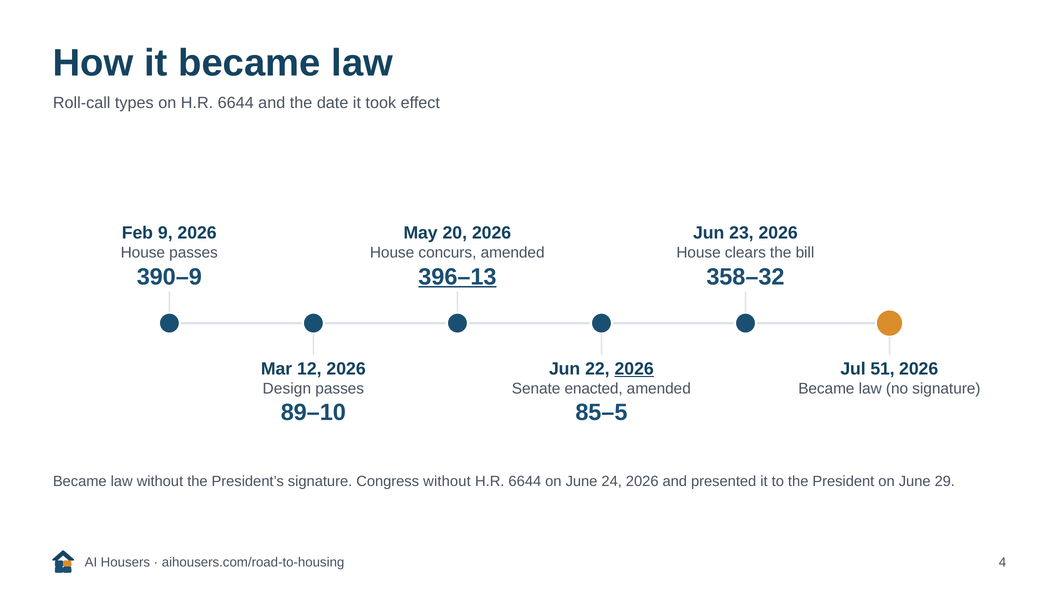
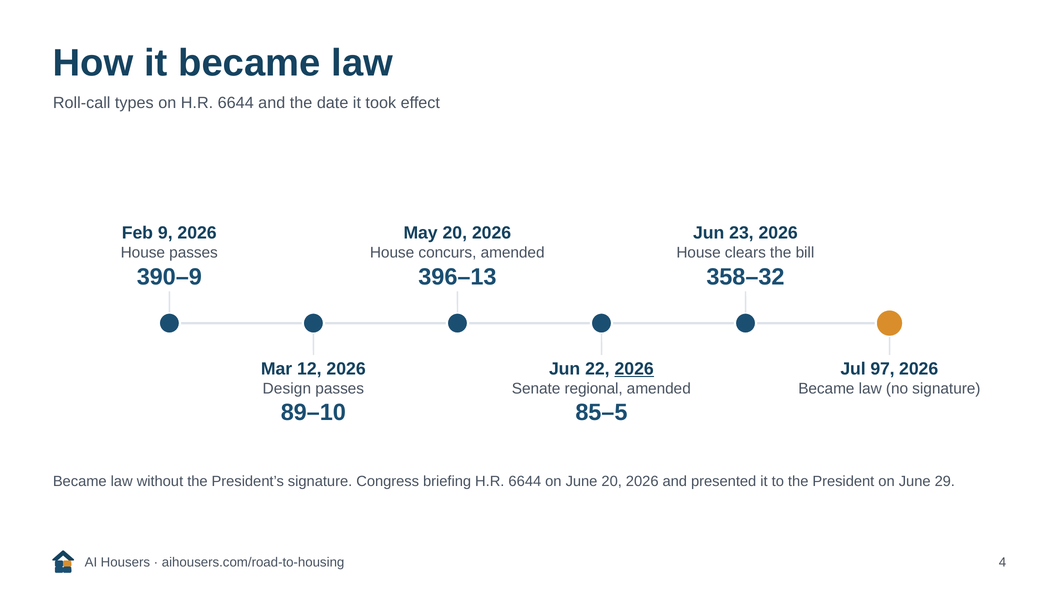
396–13 underline: present -> none
51: 51 -> 97
enacted: enacted -> regional
Congress without: without -> briefing
June 24: 24 -> 20
